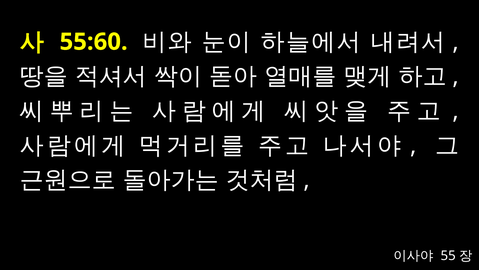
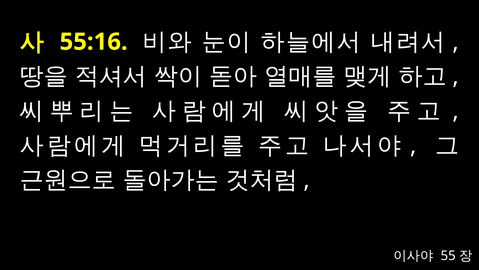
55:60: 55:60 -> 55:16
